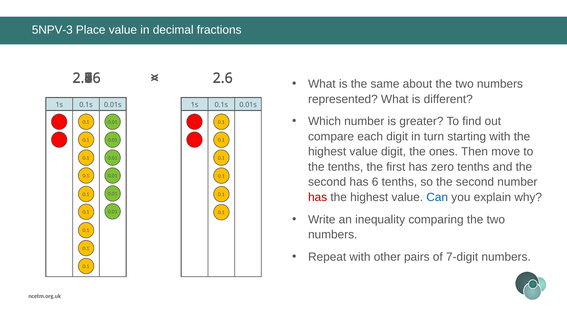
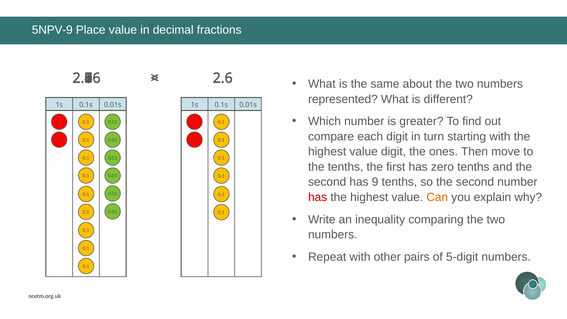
5NPV-3: 5NPV-3 -> 5NPV-9
6: 6 -> 9
Can colour: blue -> orange
7-digit: 7-digit -> 5-digit
